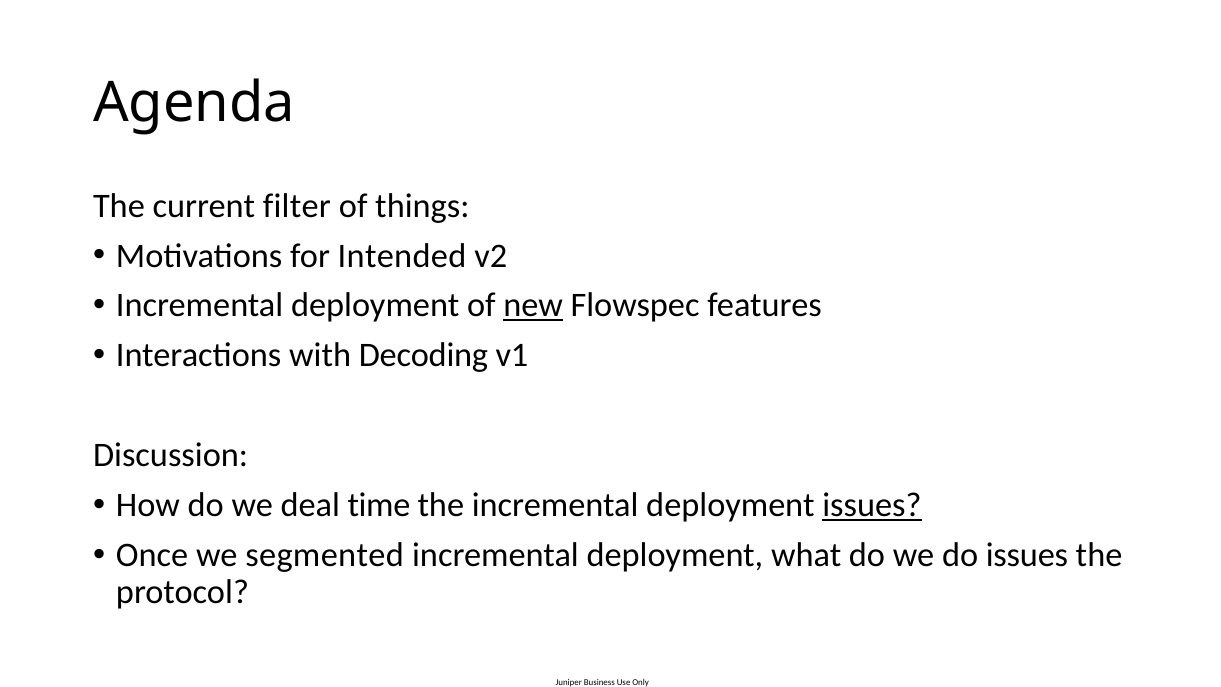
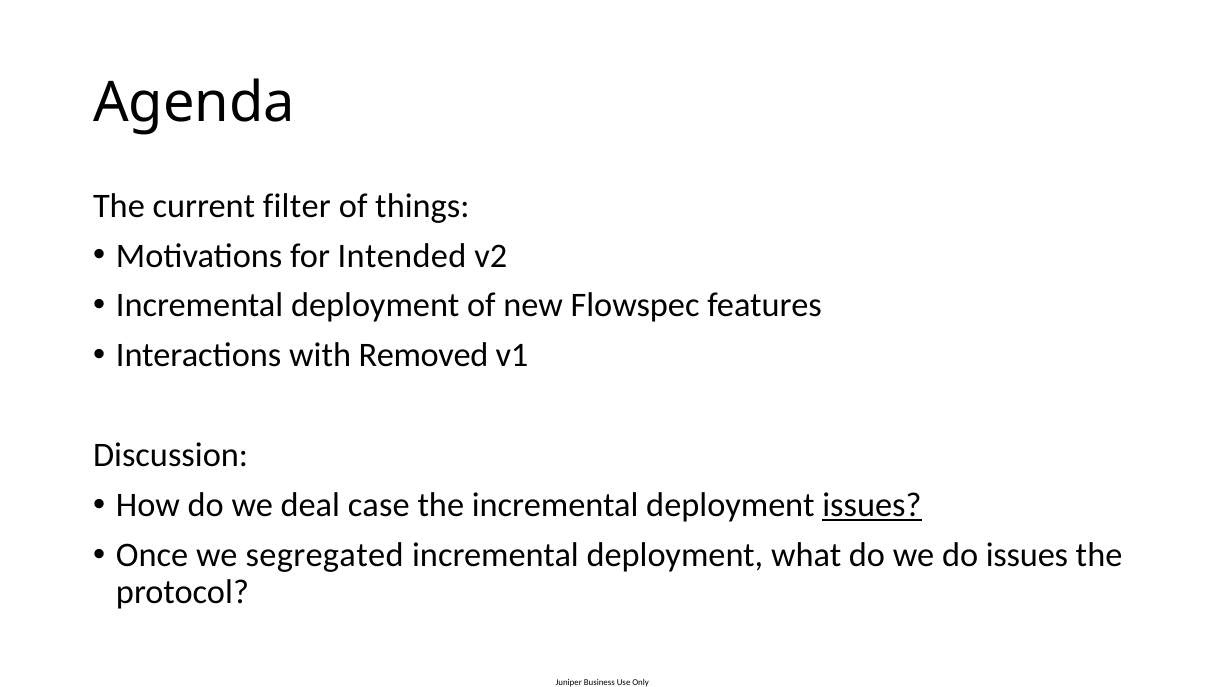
new underline: present -> none
Decoding: Decoding -> Removed
time: time -> case
segmented: segmented -> segregated
